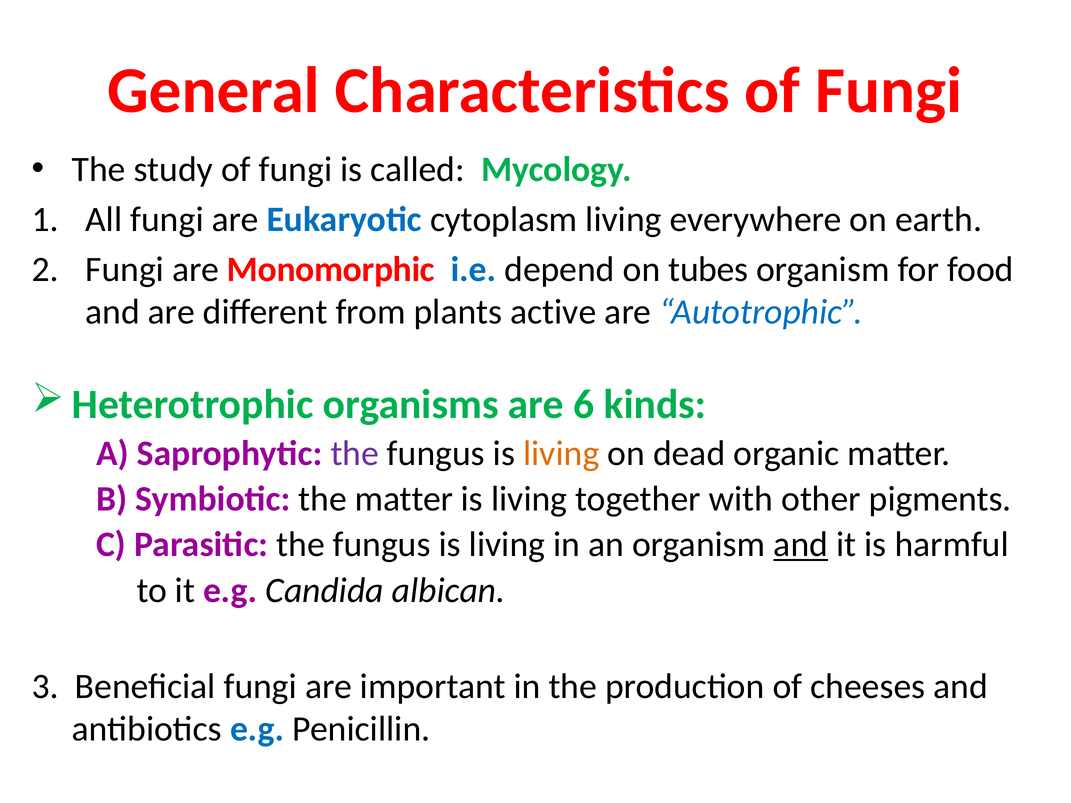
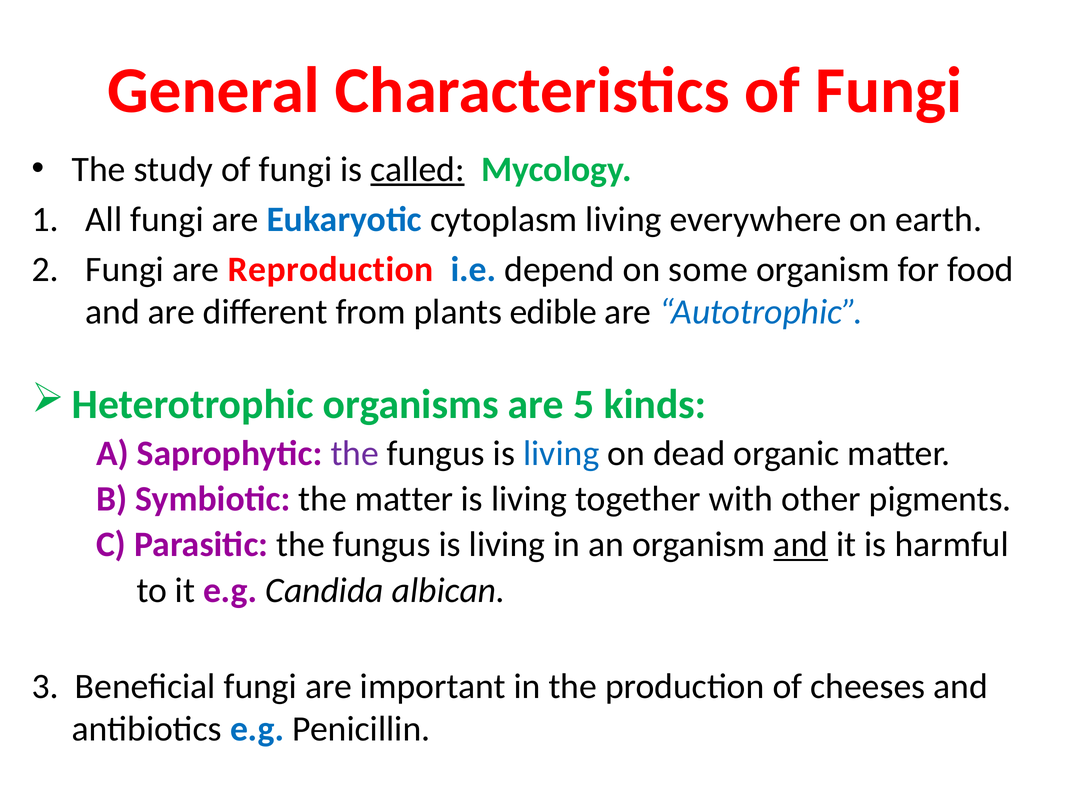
called underline: none -> present
Monomorphic: Monomorphic -> Reproduction
tubes: tubes -> some
active: active -> edible
6: 6 -> 5
living at (561, 453) colour: orange -> blue
